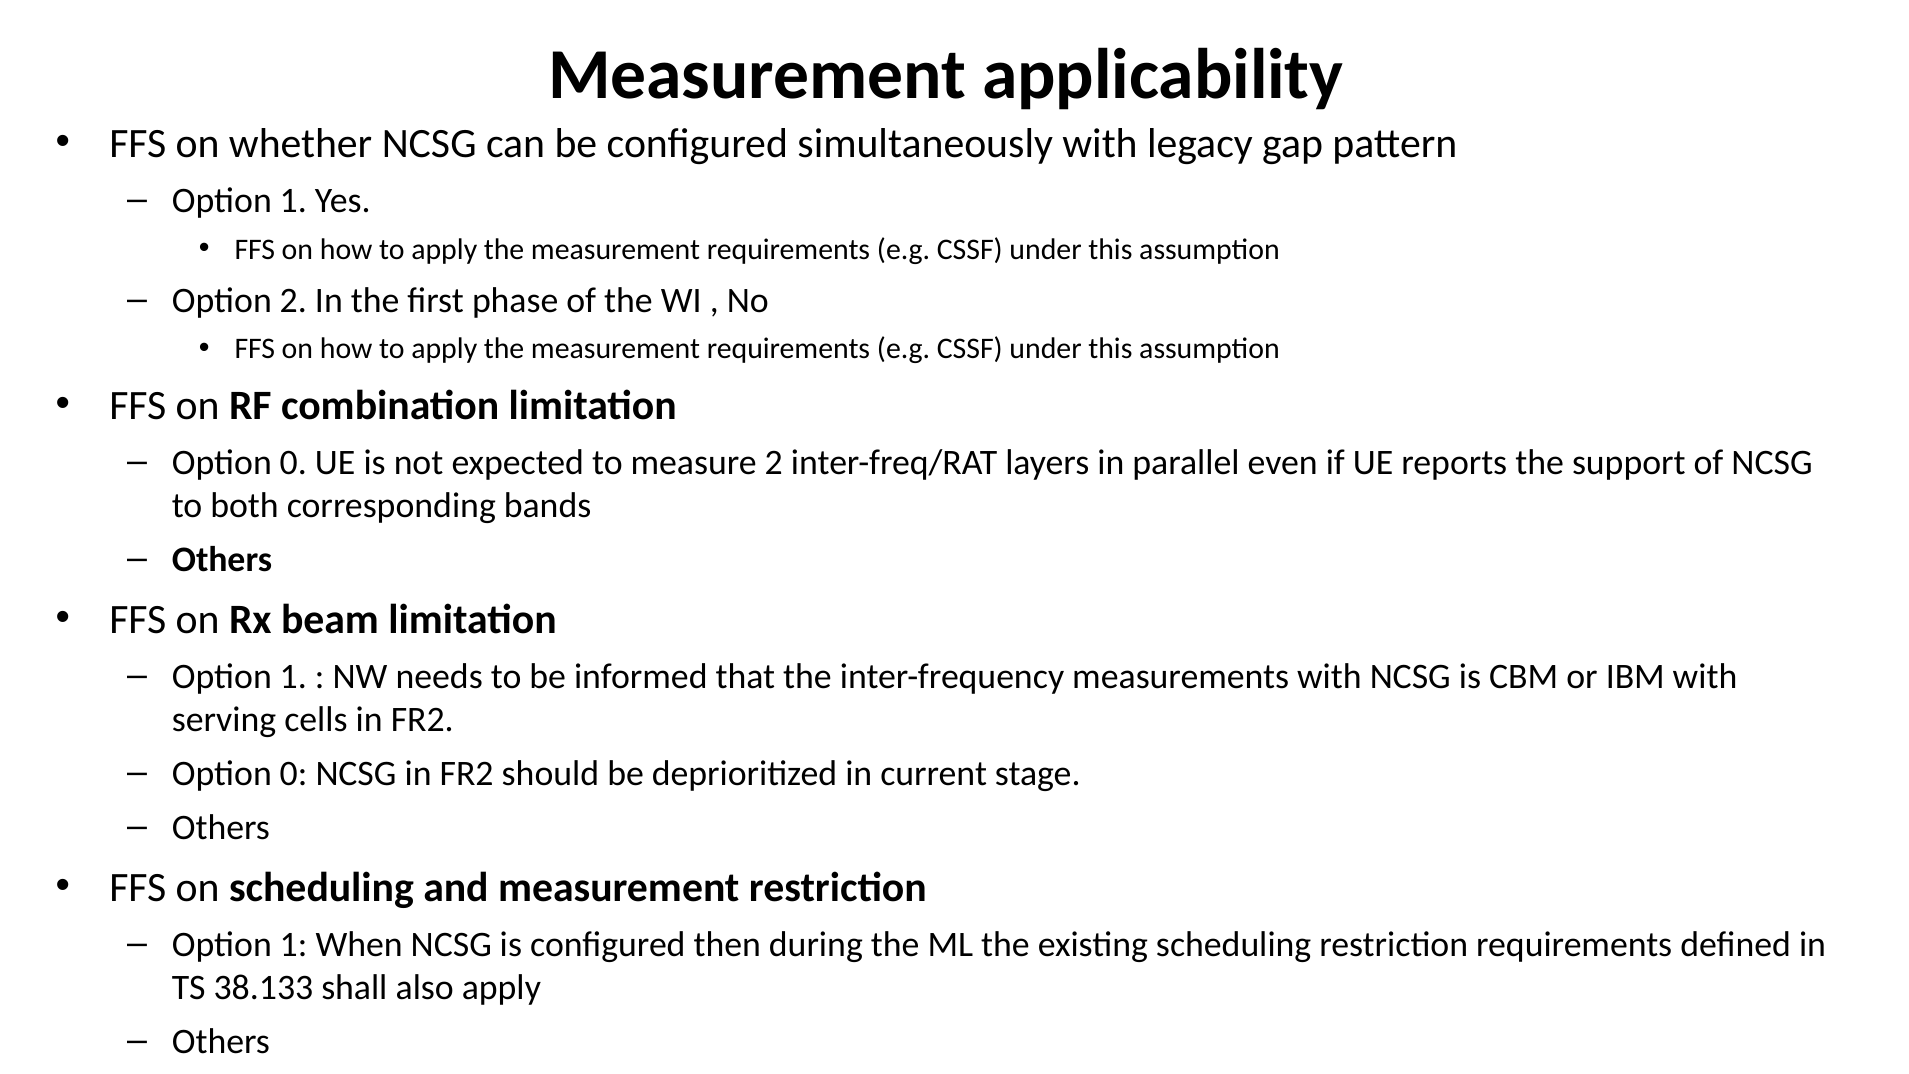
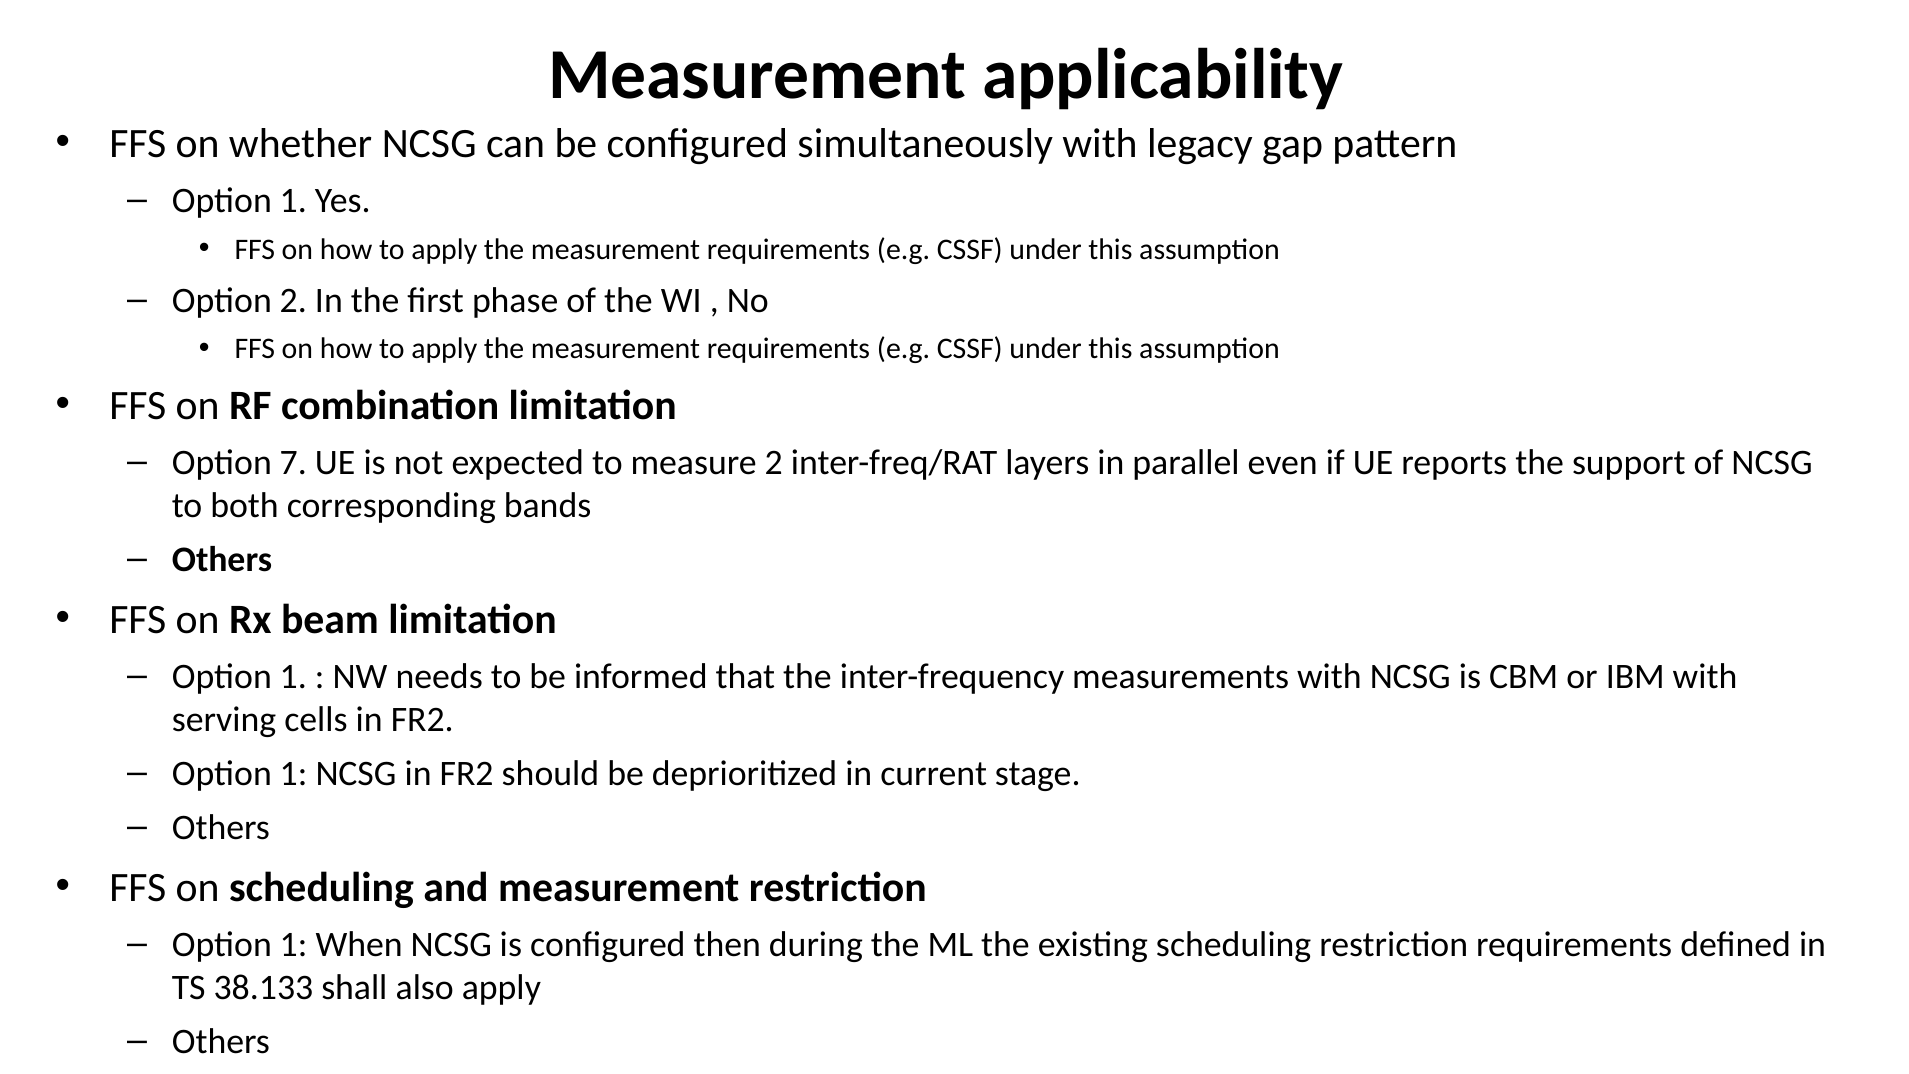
0 at (293, 463): 0 -> 7
0 at (294, 774): 0 -> 1
